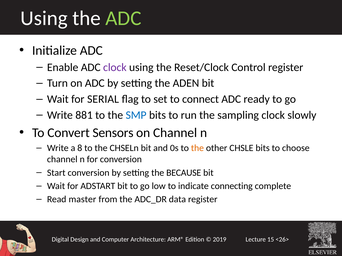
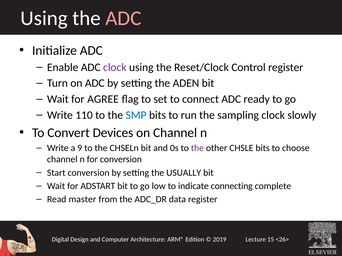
ADC at (123, 18) colour: light green -> pink
SERIAL: SERIAL -> AGREE
881: 881 -> 110
Sensors: Sensors -> Devices
8: 8 -> 9
the at (197, 148) colour: orange -> purple
BECAUSE: BECAUSE -> USUALLY
